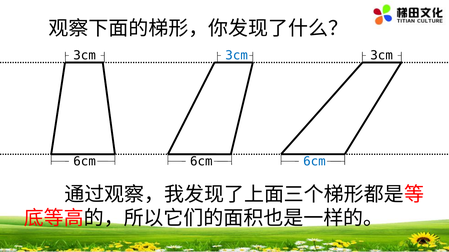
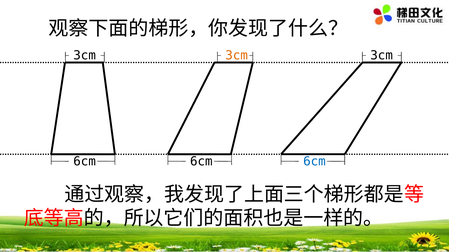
3cm at (237, 56) colour: blue -> orange
